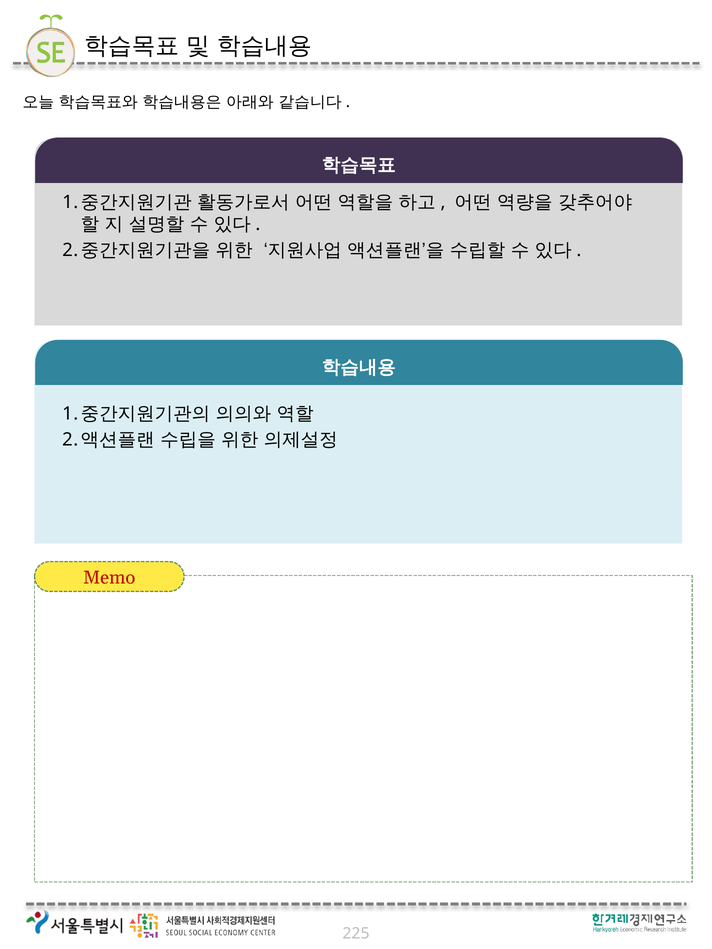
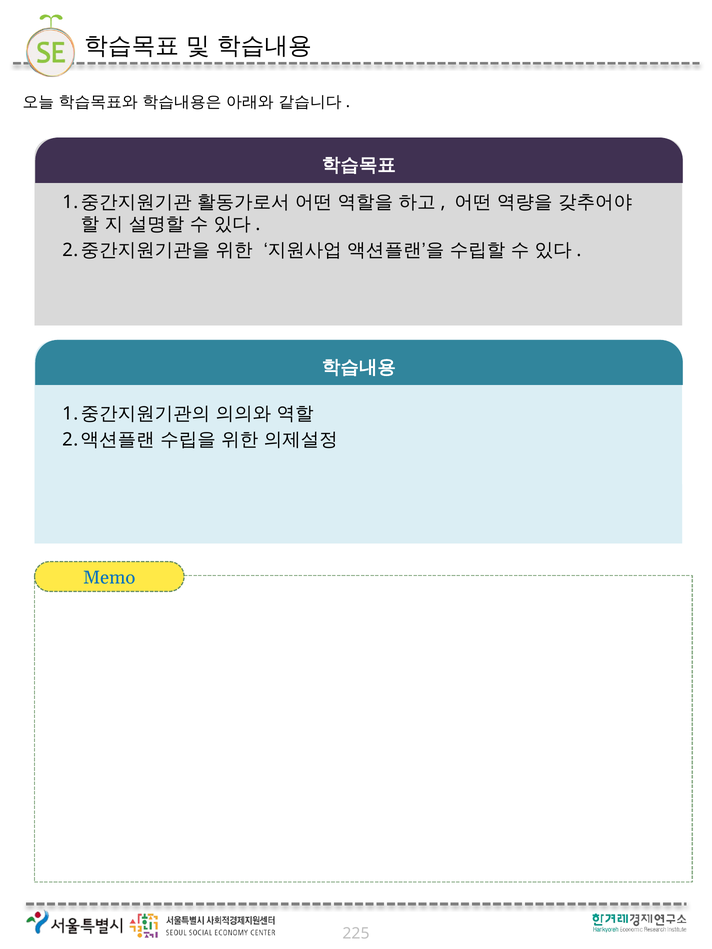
Memo colour: red -> blue
